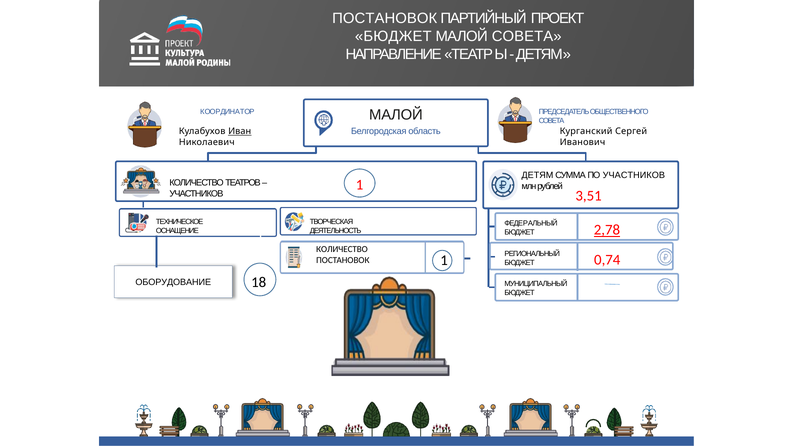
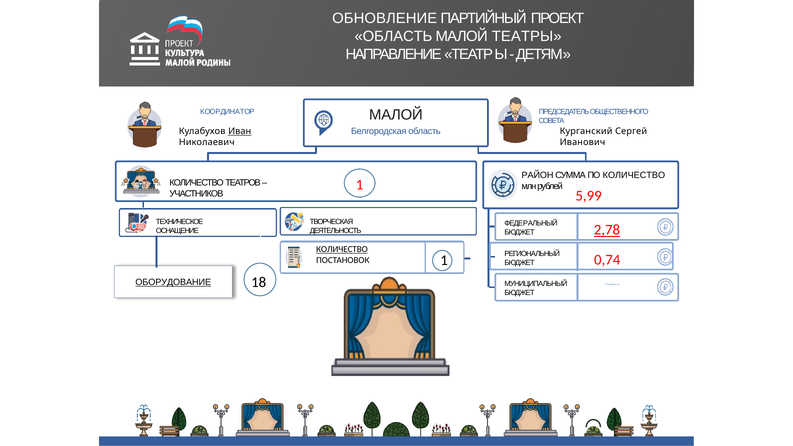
ПОСТАНОВОК at (385, 19): ПОСТАНОВОК -> ОБНОВЛЕНИЕ
БЮДЖЕТ at (393, 36): БЮДЖЕТ -> ОБЛАСТЬ
МАЛОЙ СОВЕТА: СОВЕТА -> ТЕАТРЫ
ДЕТЯМ at (537, 175): ДЕТЯМ -> РАЙОН
ПО УЧАСТНИКОВ: УЧАСТНИКОВ -> КОЛИЧЕСТВО
3,51: 3,51 -> 5,99
КОЛИЧЕСТВО at (342, 249) underline: none -> present
ОБОРУДОВАНИЕ underline: none -> present
